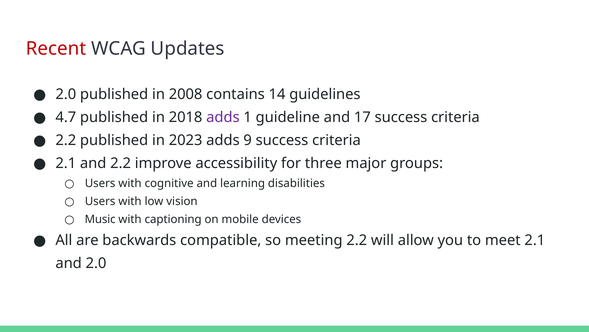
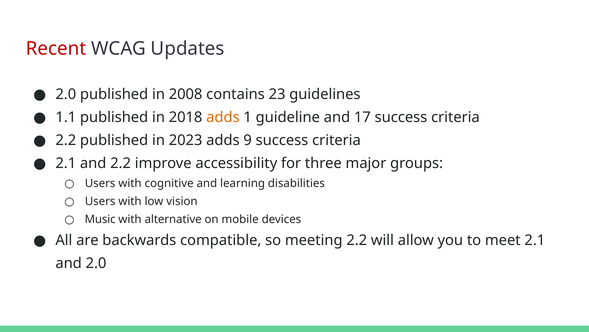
14: 14 -> 23
4.7: 4.7 -> 1.1
adds at (223, 117) colour: purple -> orange
captioning: captioning -> alternative
